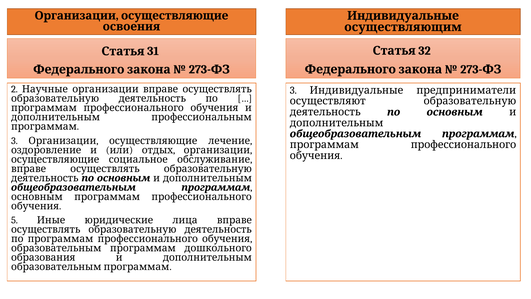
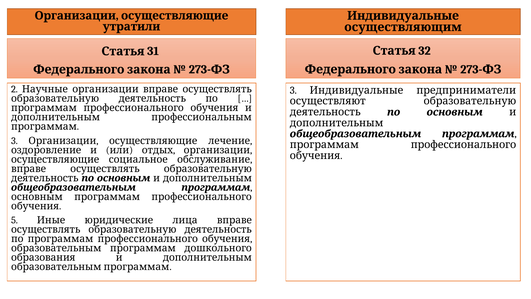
освоения: освоения -> утратили
